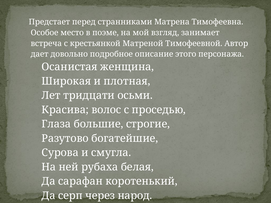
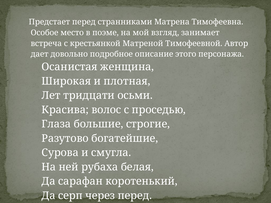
через народ: народ -> перед
